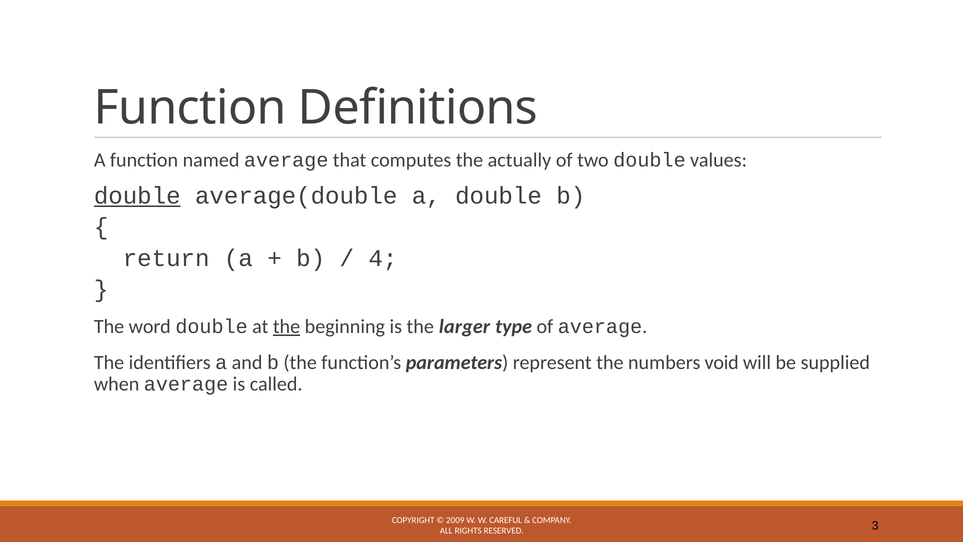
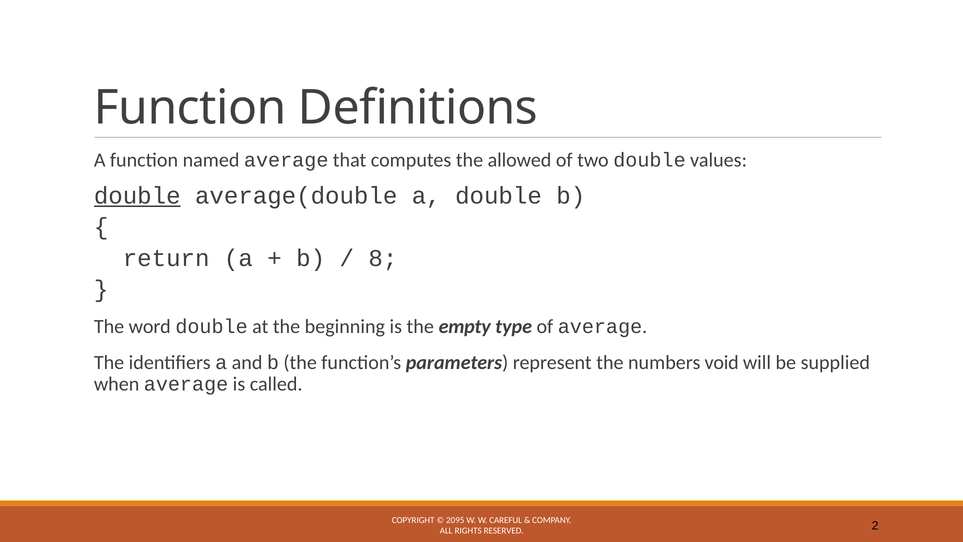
actually: actually -> allowed
4: 4 -> 8
the at (287, 326) underline: present -> none
larger: larger -> empty
2009: 2009 -> 2095
3: 3 -> 2
